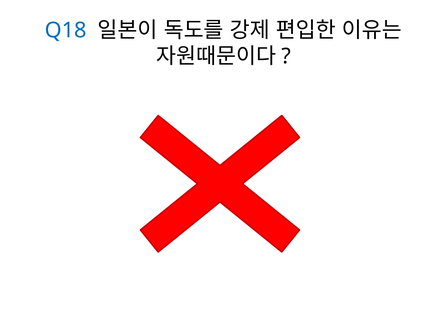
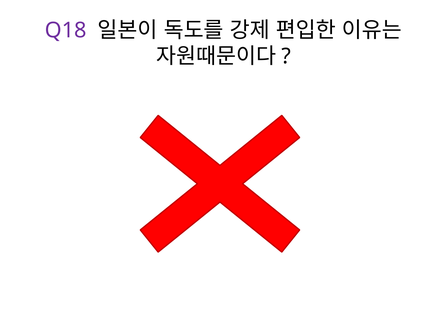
Q18 colour: blue -> purple
